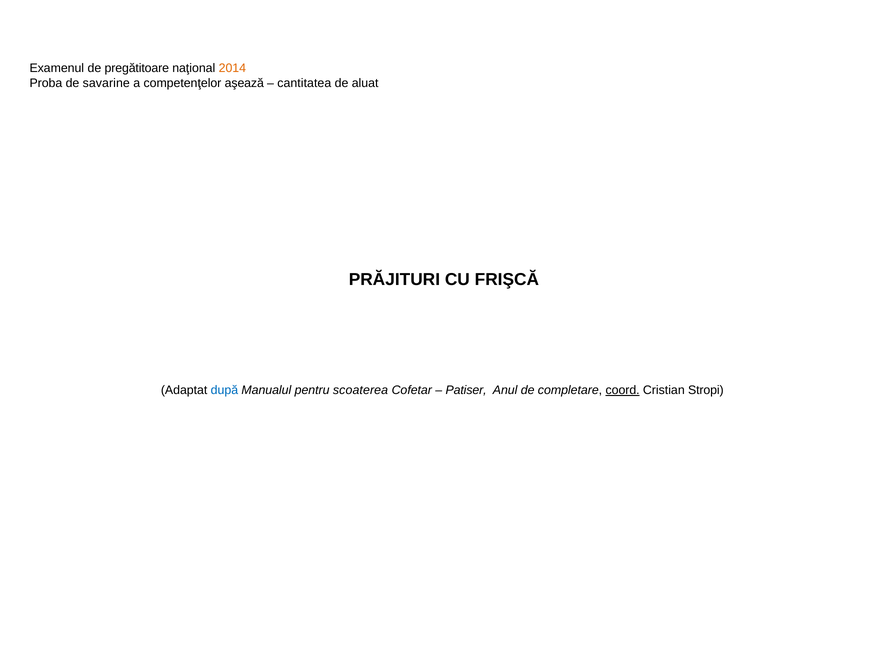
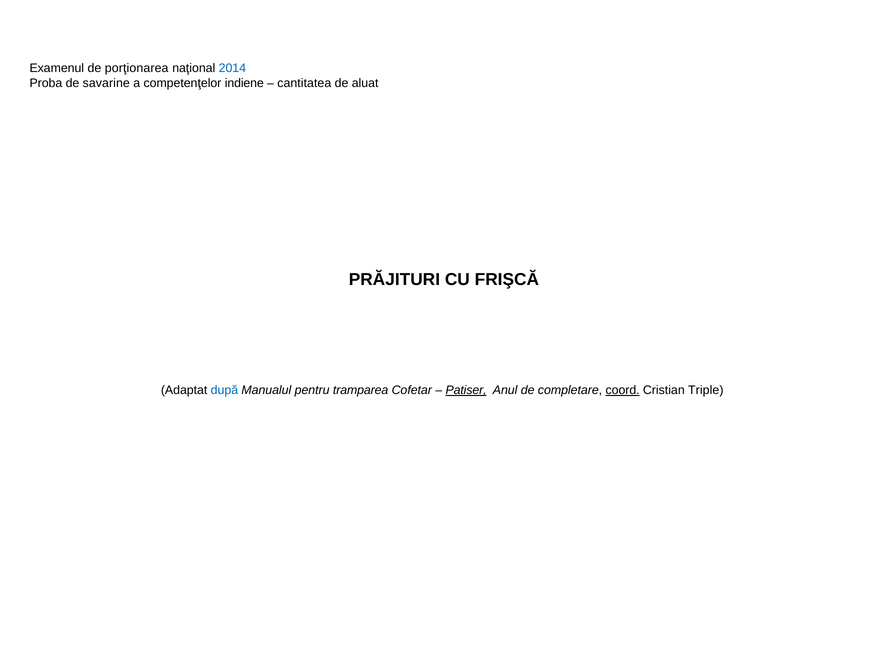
pregătitoare: pregătitoare -> porţionarea
2014 colour: orange -> blue
aşează: aşează -> indiene
scoaterea: scoaterea -> tramparea
Patiser underline: none -> present
Stropi: Stropi -> Triple
